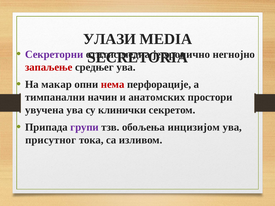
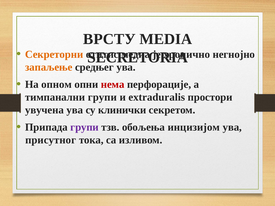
УЛАЗИ: УЛАЗИ -> ВРСТУ
Секреторни colour: purple -> orange
запаљење colour: red -> orange
макар: макар -> опном
тимпанални начин: начин -> групи
анатомских: анатомских -> extraduralis
